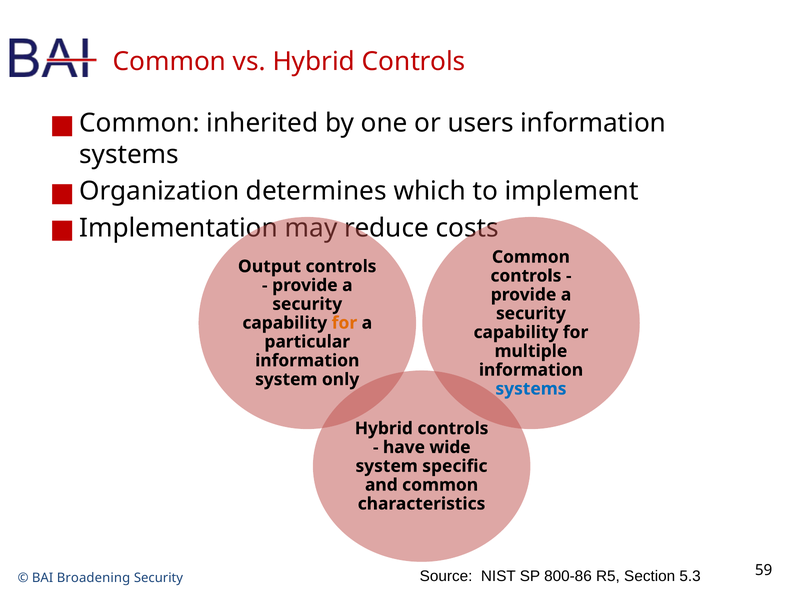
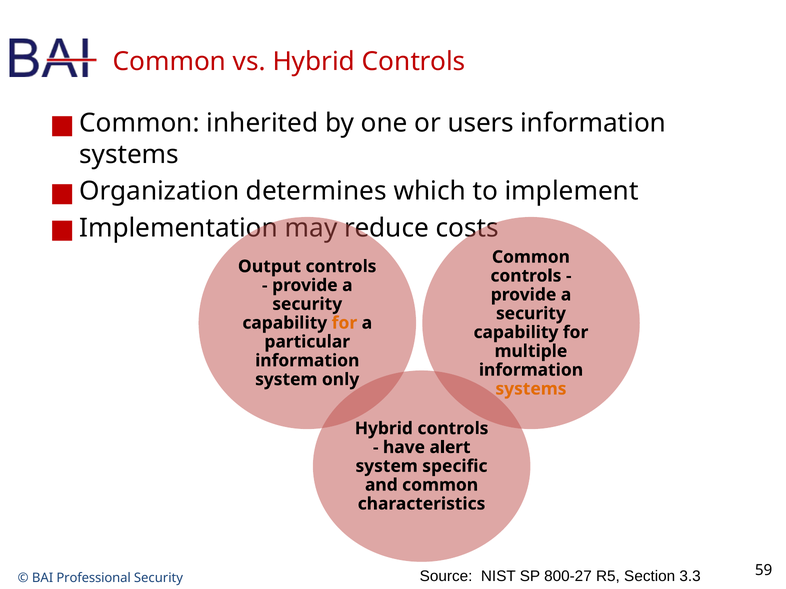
systems at (531, 389) colour: blue -> orange
wide: wide -> alert
800-86: 800-86 -> 800-27
5.3: 5.3 -> 3.3
Broadening: Broadening -> Professional
